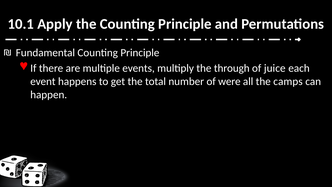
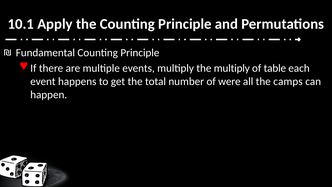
the through: through -> multiply
juice: juice -> table
